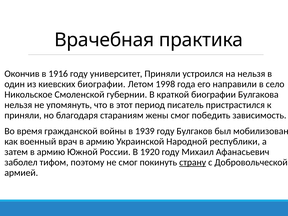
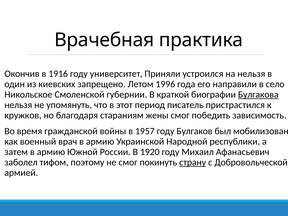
киевских биографии: биографии -> запрещено
1998: 1998 -> 1996
Булгакова underline: none -> present
приняли at (23, 115): приняли -> кружков
1939: 1939 -> 1957
